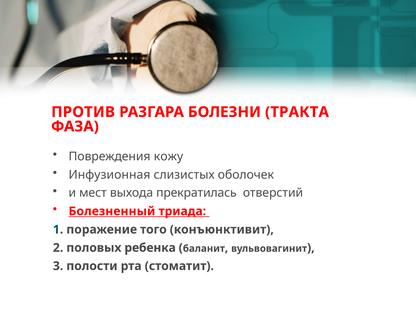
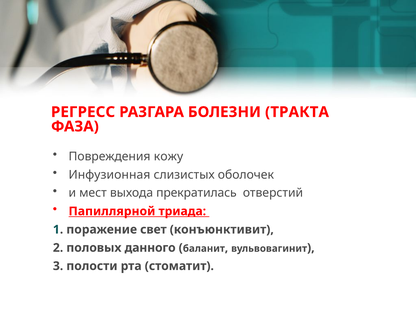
ПРОТИВ: ПРОТИВ -> РЕГРЕСС
Болезненный: Болезненный -> Папиллярной
того: того -> свет
ребенка: ребенка -> данного
